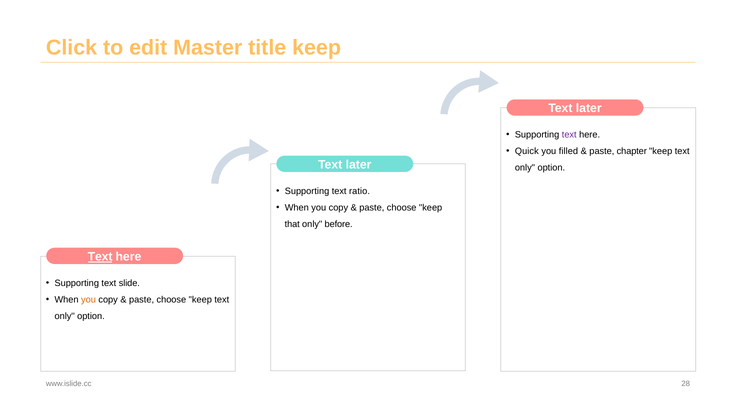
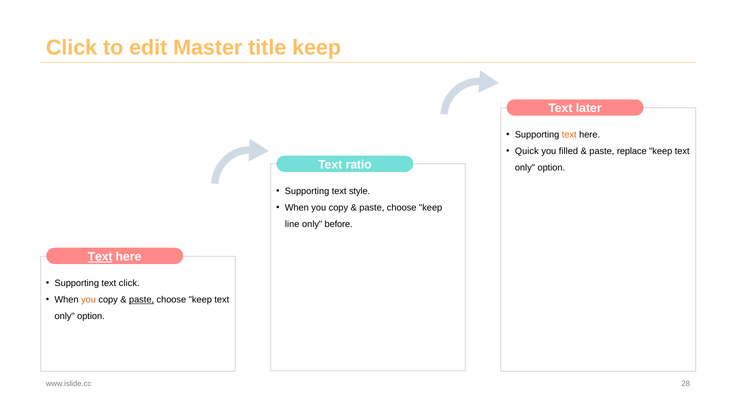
text at (569, 135) colour: purple -> orange
chapter: chapter -> replace
later at (359, 165): later -> ratio
ratio: ratio -> style
that: that -> line
text slide: slide -> click
paste at (142, 300) underline: none -> present
